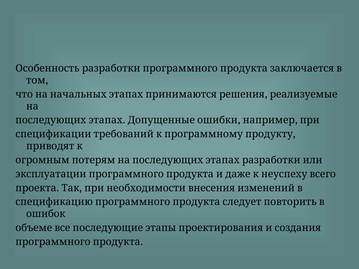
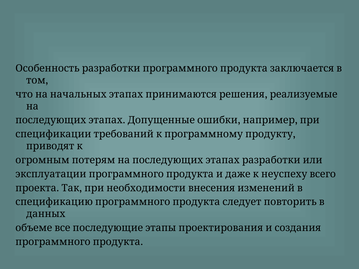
ошибок: ошибок -> данных
